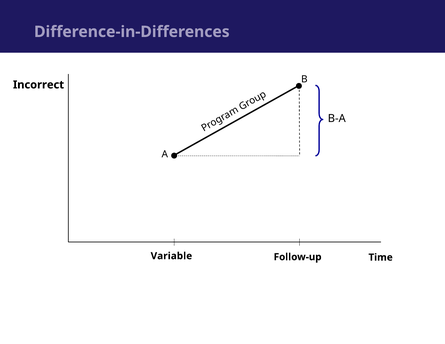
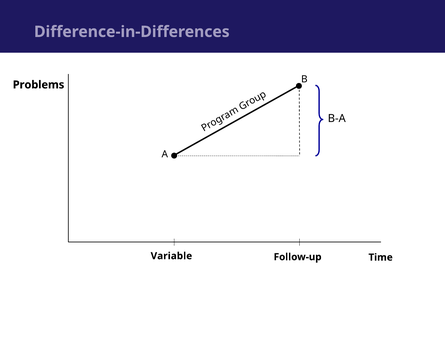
Incorrect: Incorrect -> Problems
